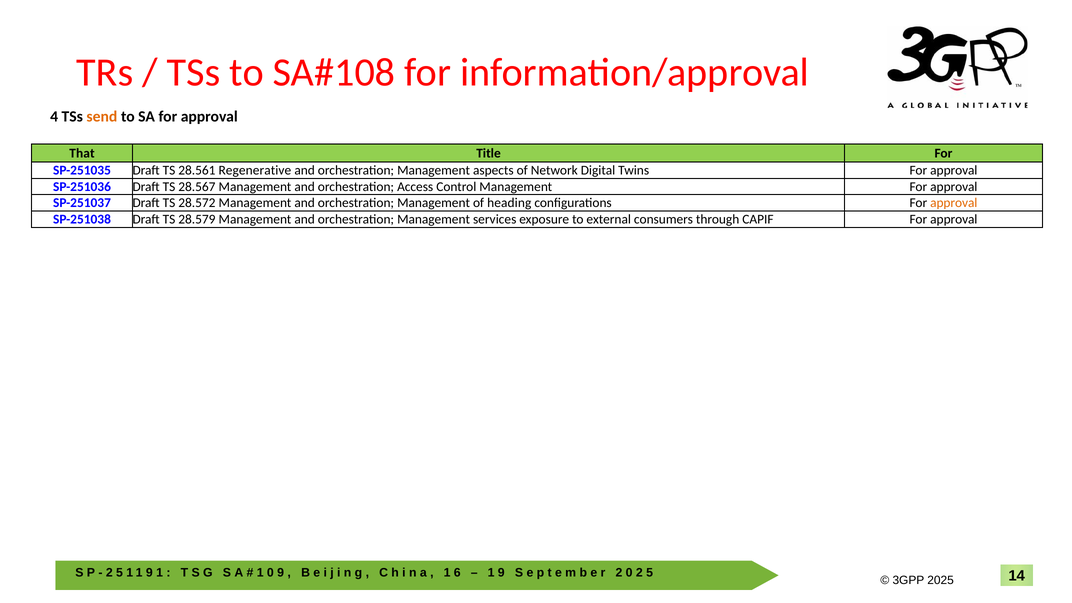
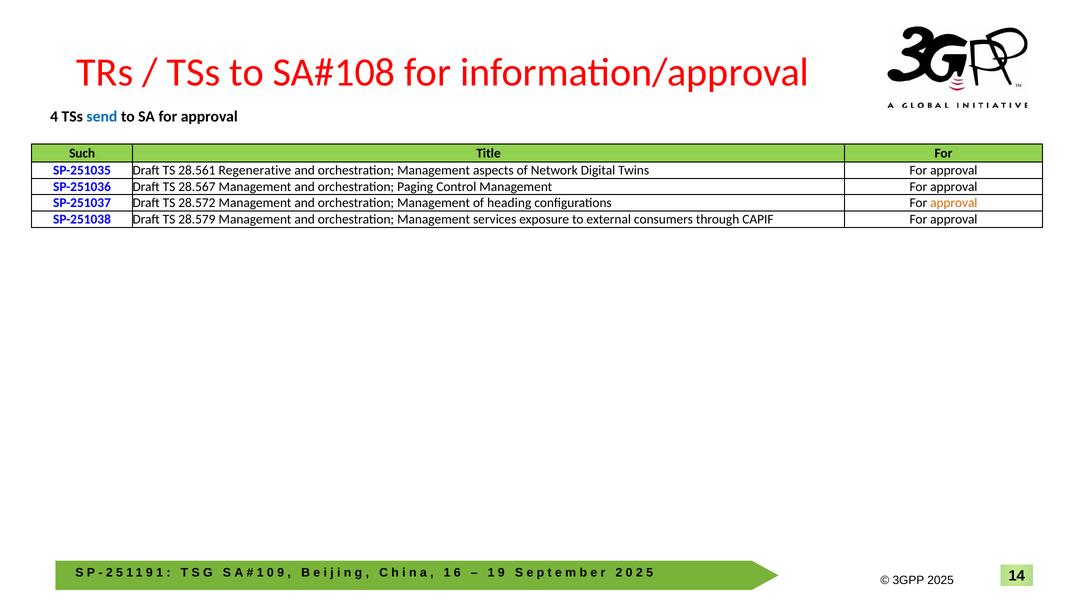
send colour: orange -> blue
That: That -> Such
Access: Access -> Paging
